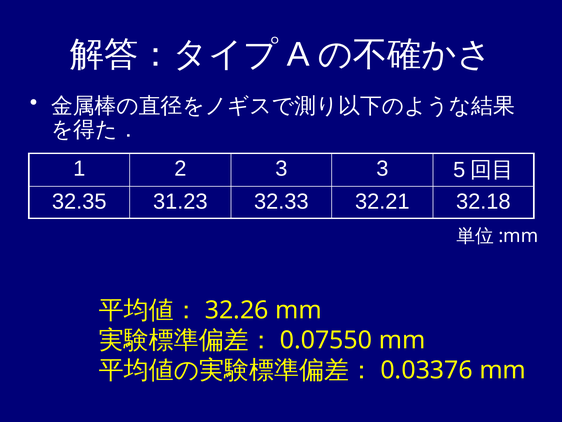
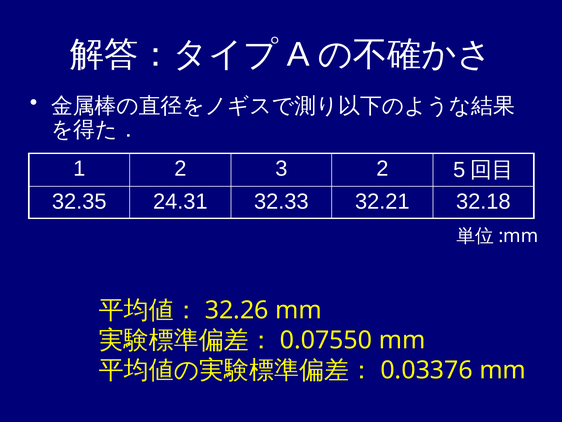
3 3: 3 -> 2
31.23: 31.23 -> 24.31
